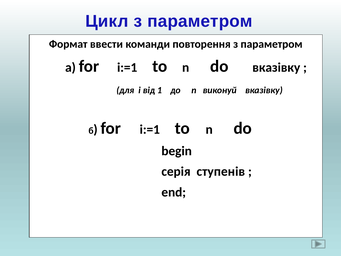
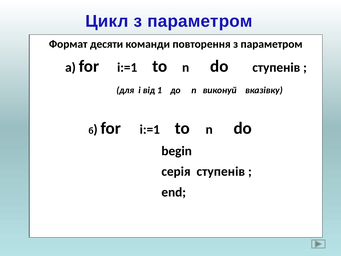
ввести: ввести -> десяти
do вказівку: вказівку -> ступенів
